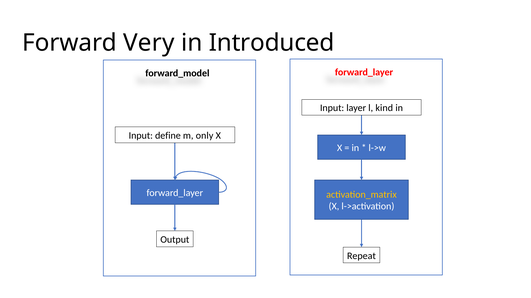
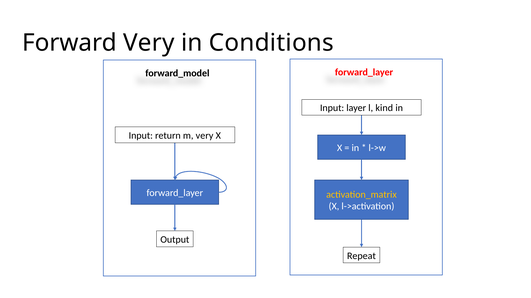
Introduced: Introduced -> Conditions
define: define -> return
m only: only -> very
